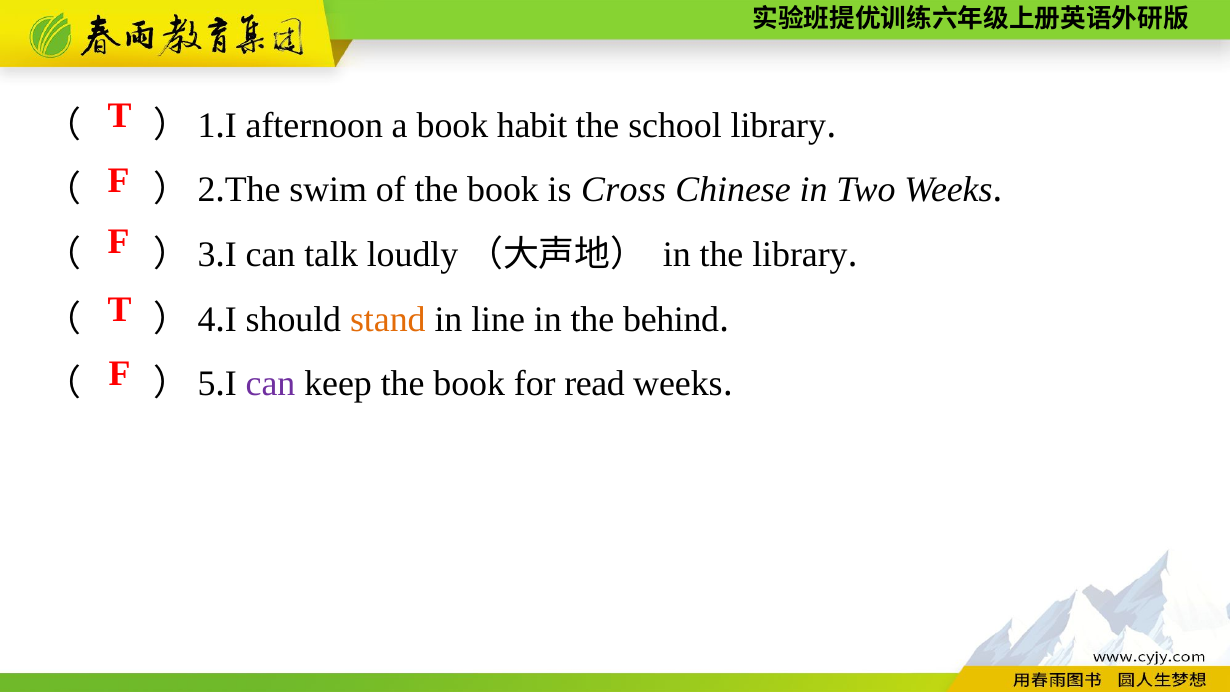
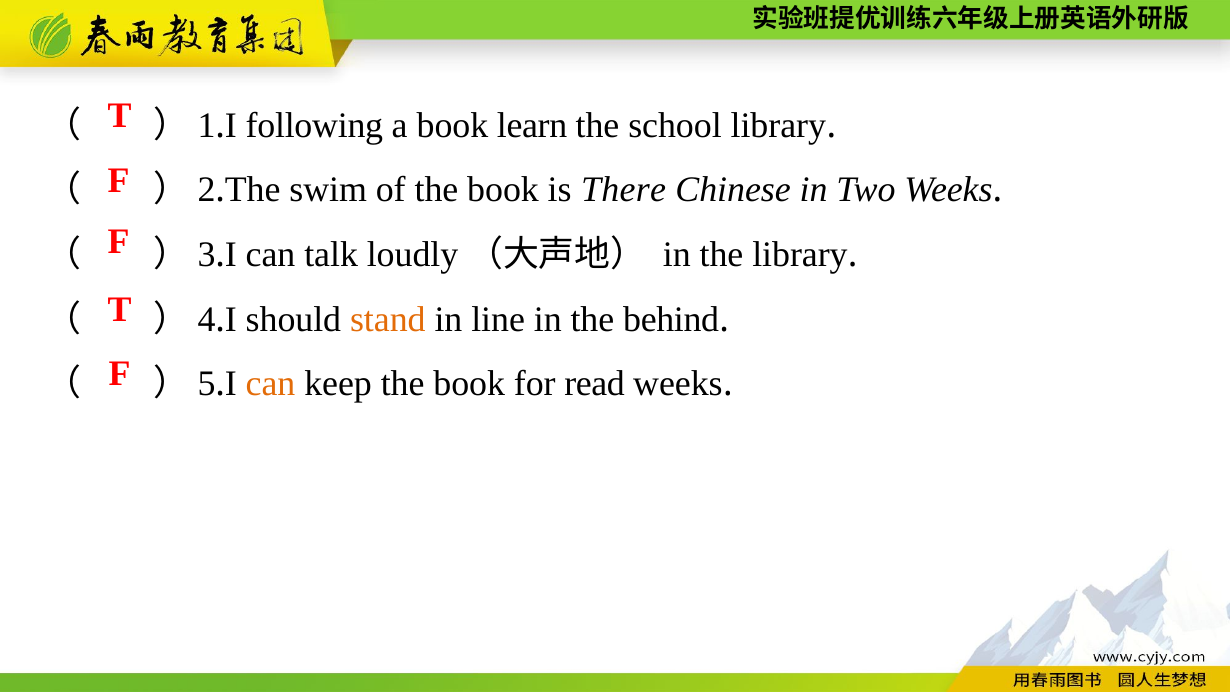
afternoon: afternoon -> following
habit: habit -> learn
Cross: Cross -> There
can at (271, 384) colour: purple -> orange
